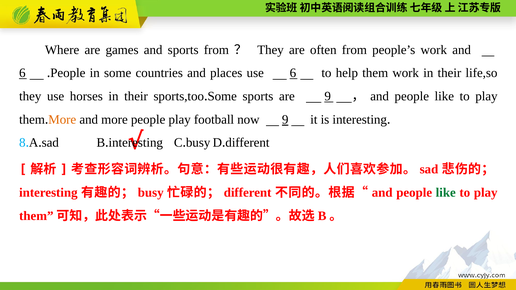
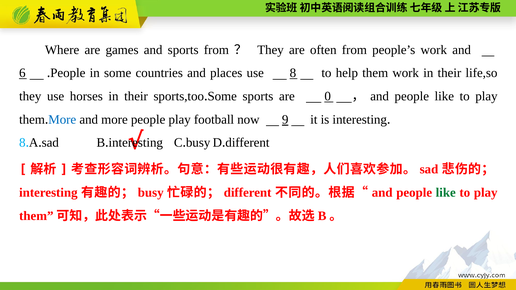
use 6: 6 -> 8
are 9: 9 -> 0
More at (62, 120) colour: orange -> blue
